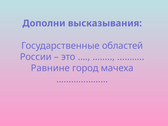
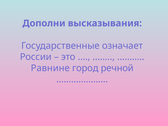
областей: областей -> означает
мачеха: мачеха -> речной
